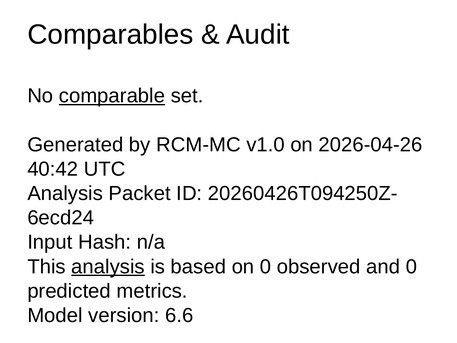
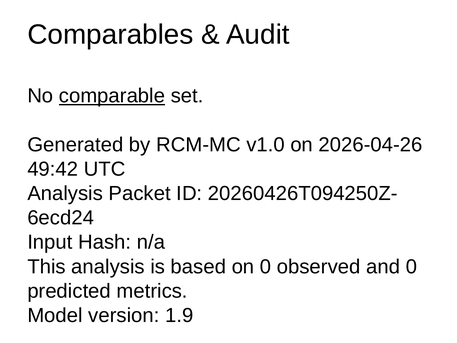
40:42: 40:42 -> 49:42
analysis at (108, 266) underline: present -> none
6.6: 6.6 -> 1.9
